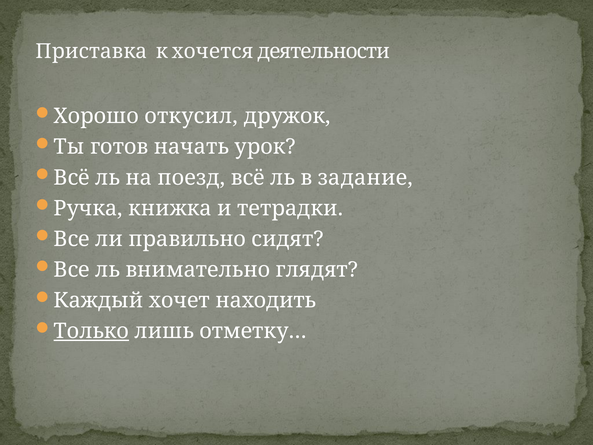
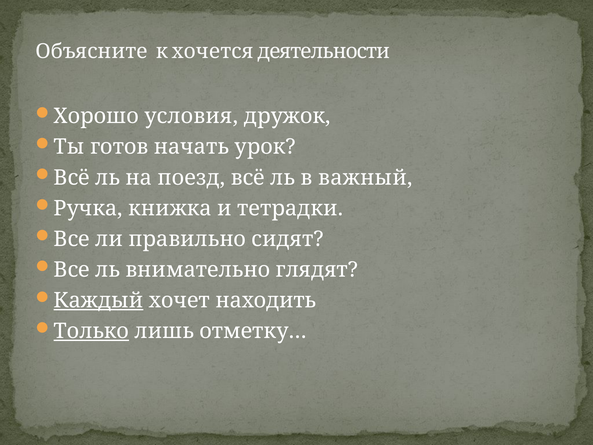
Приставка: Приставка -> Объясните
откусил: откусил -> условия
задание: задание -> важный
Каждый underline: none -> present
